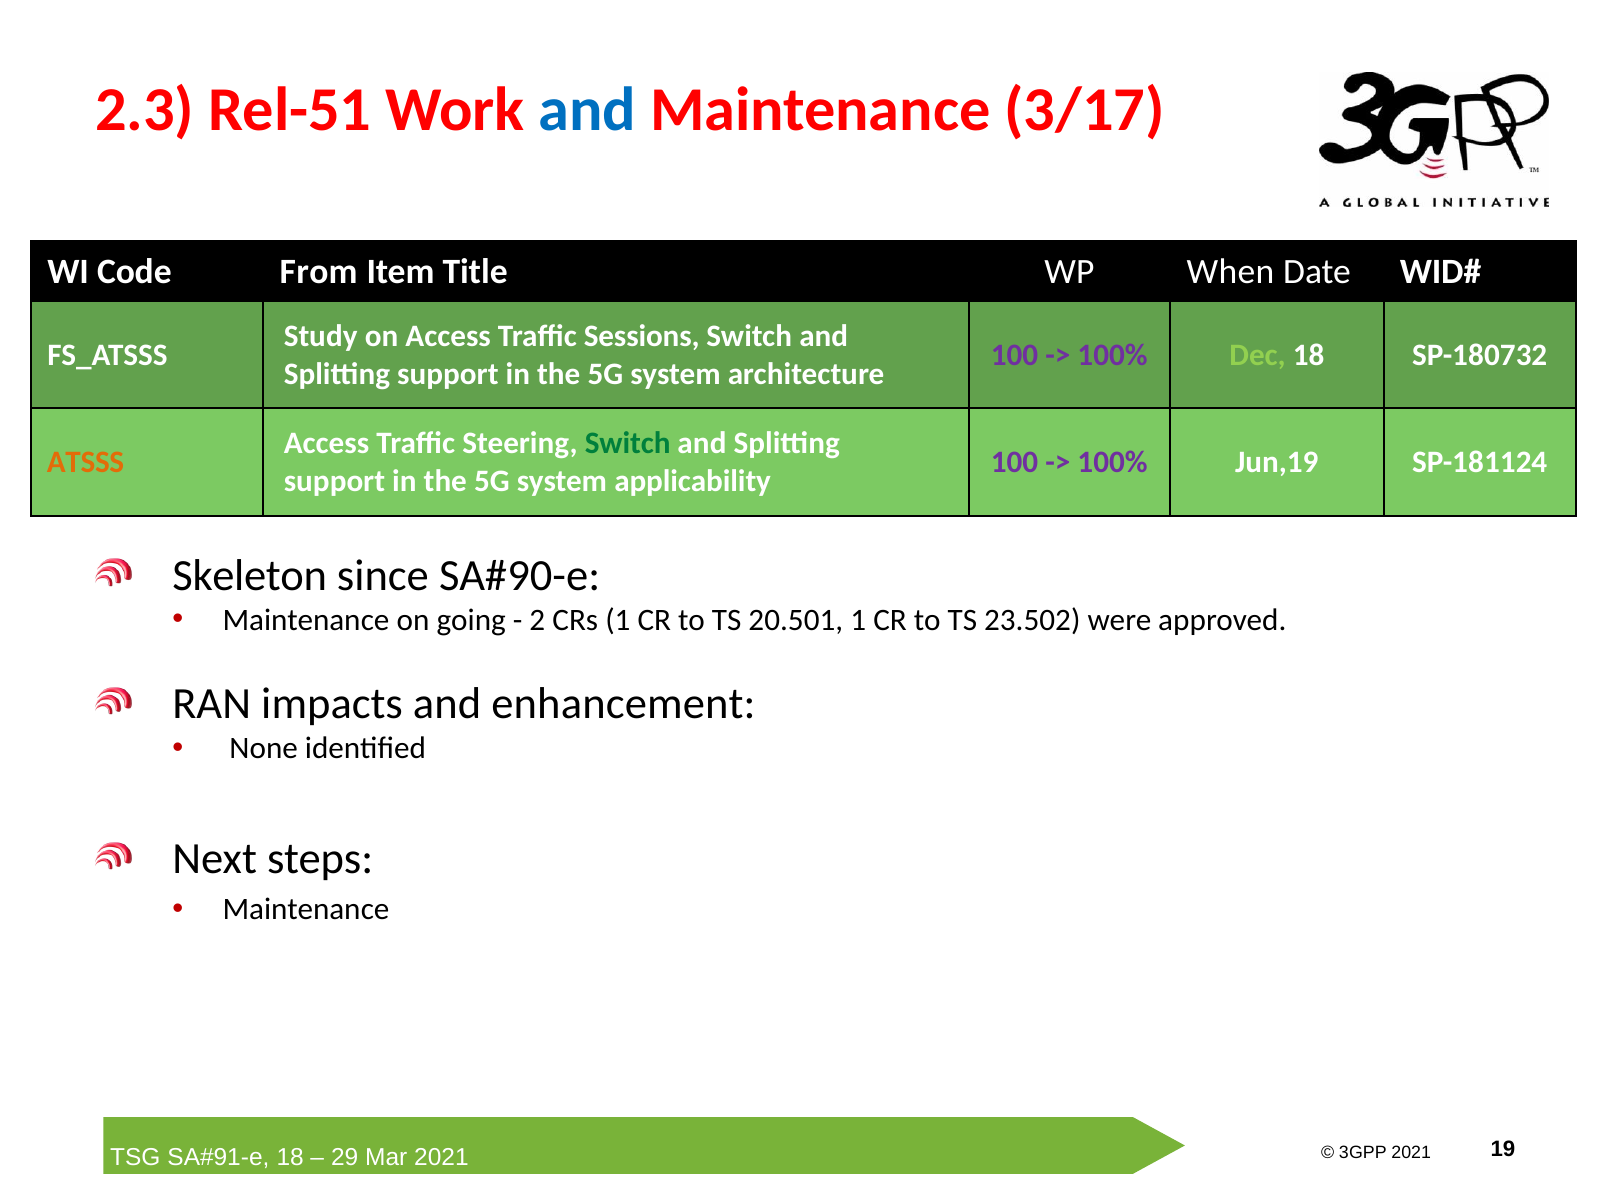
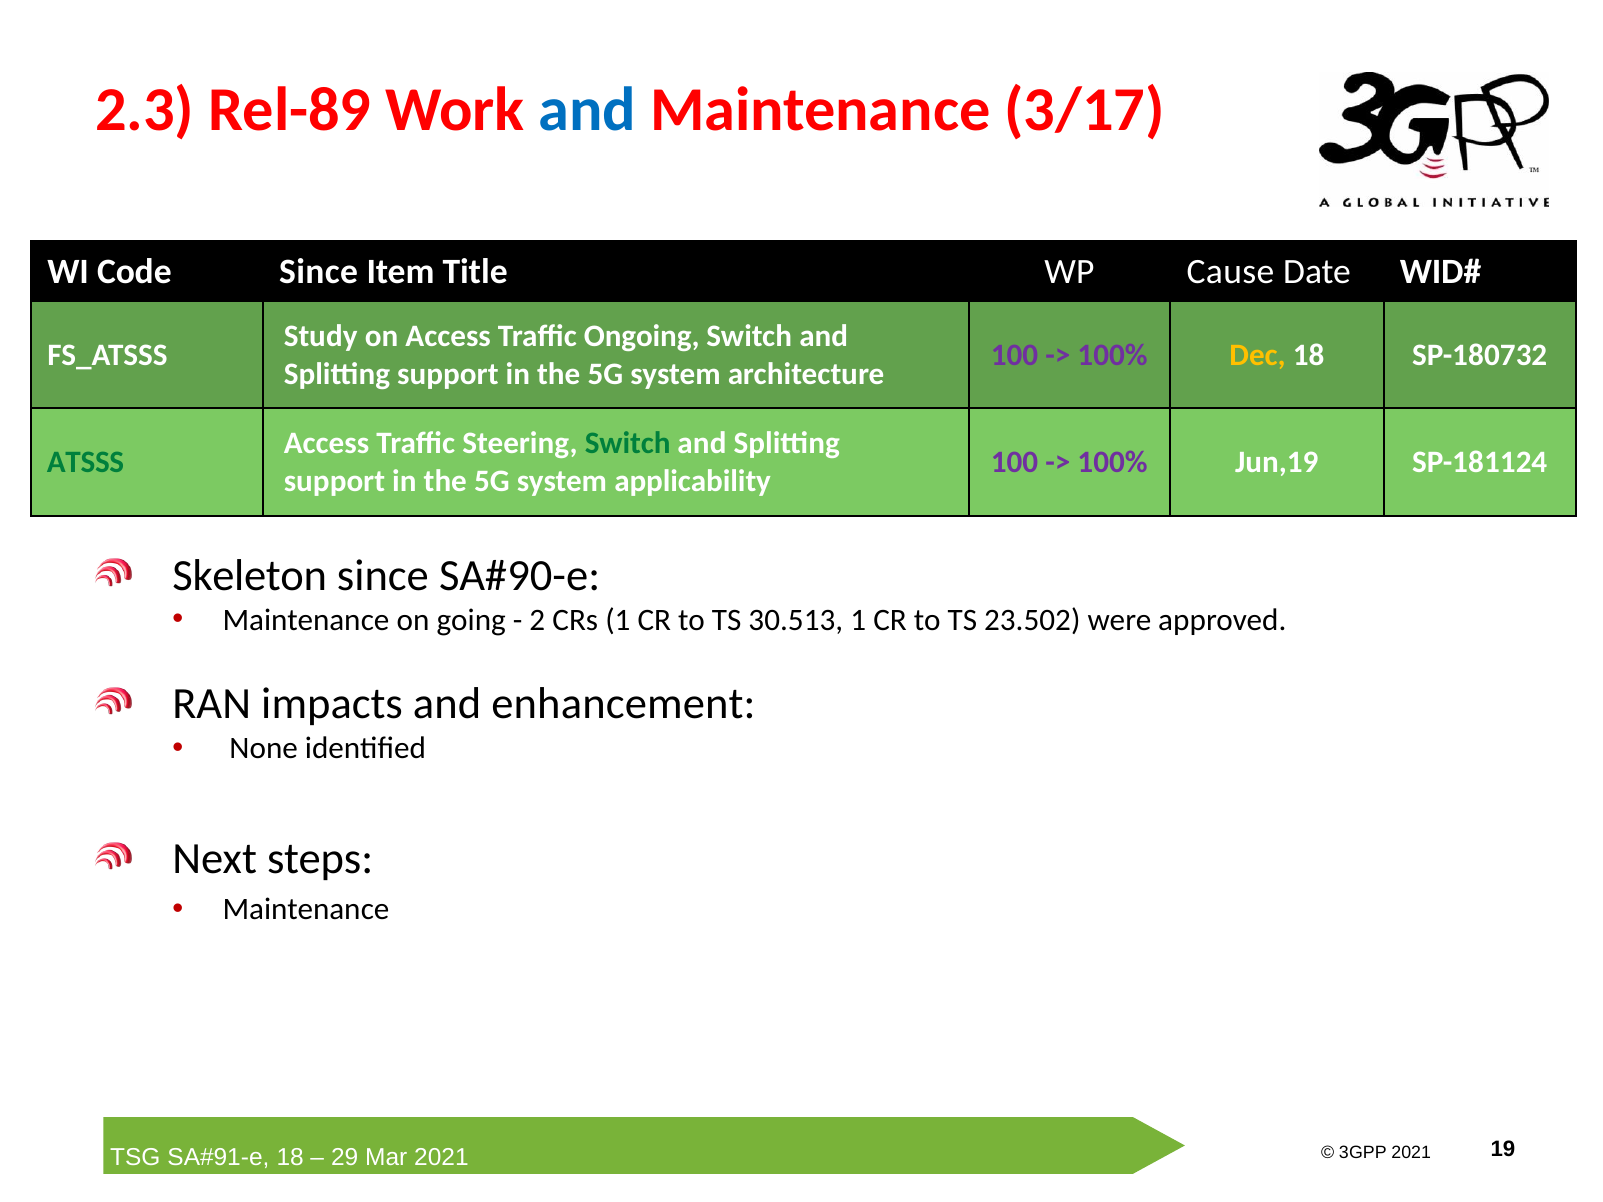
Rel-51: Rel-51 -> Rel-89
Code From: From -> Since
When: When -> Cause
Sessions: Sessions -> Ongoing
Dec colour: light green -> yellow
ATSSS colour: orange -> green
20.501: 20.501 -> 30.513
